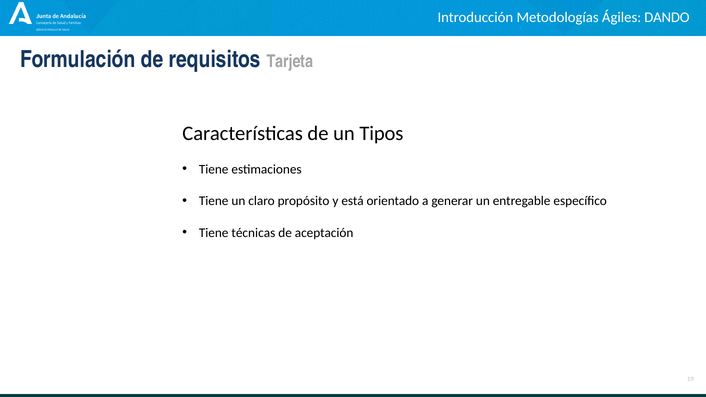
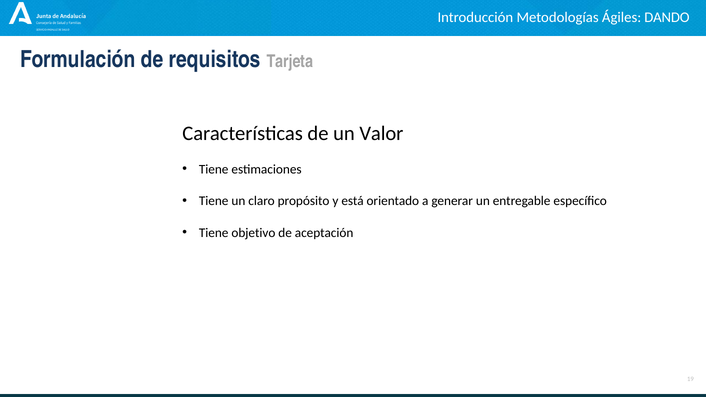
Tipos: Tipos -> Valor
técnicas: técnicas -> objetivo
